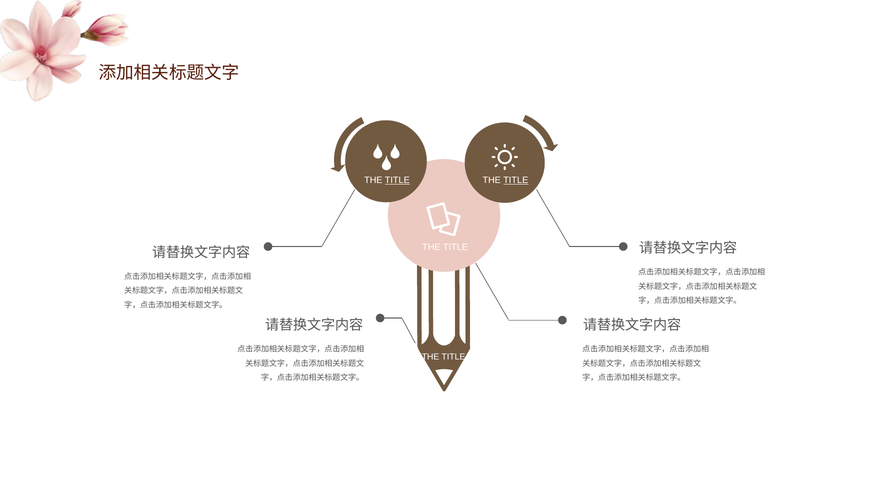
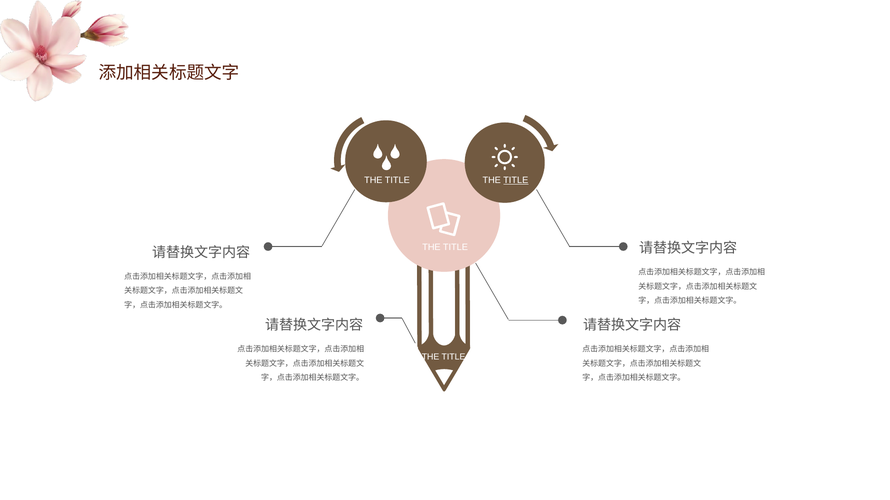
TITLE at (397, 181) underline: present -> none
